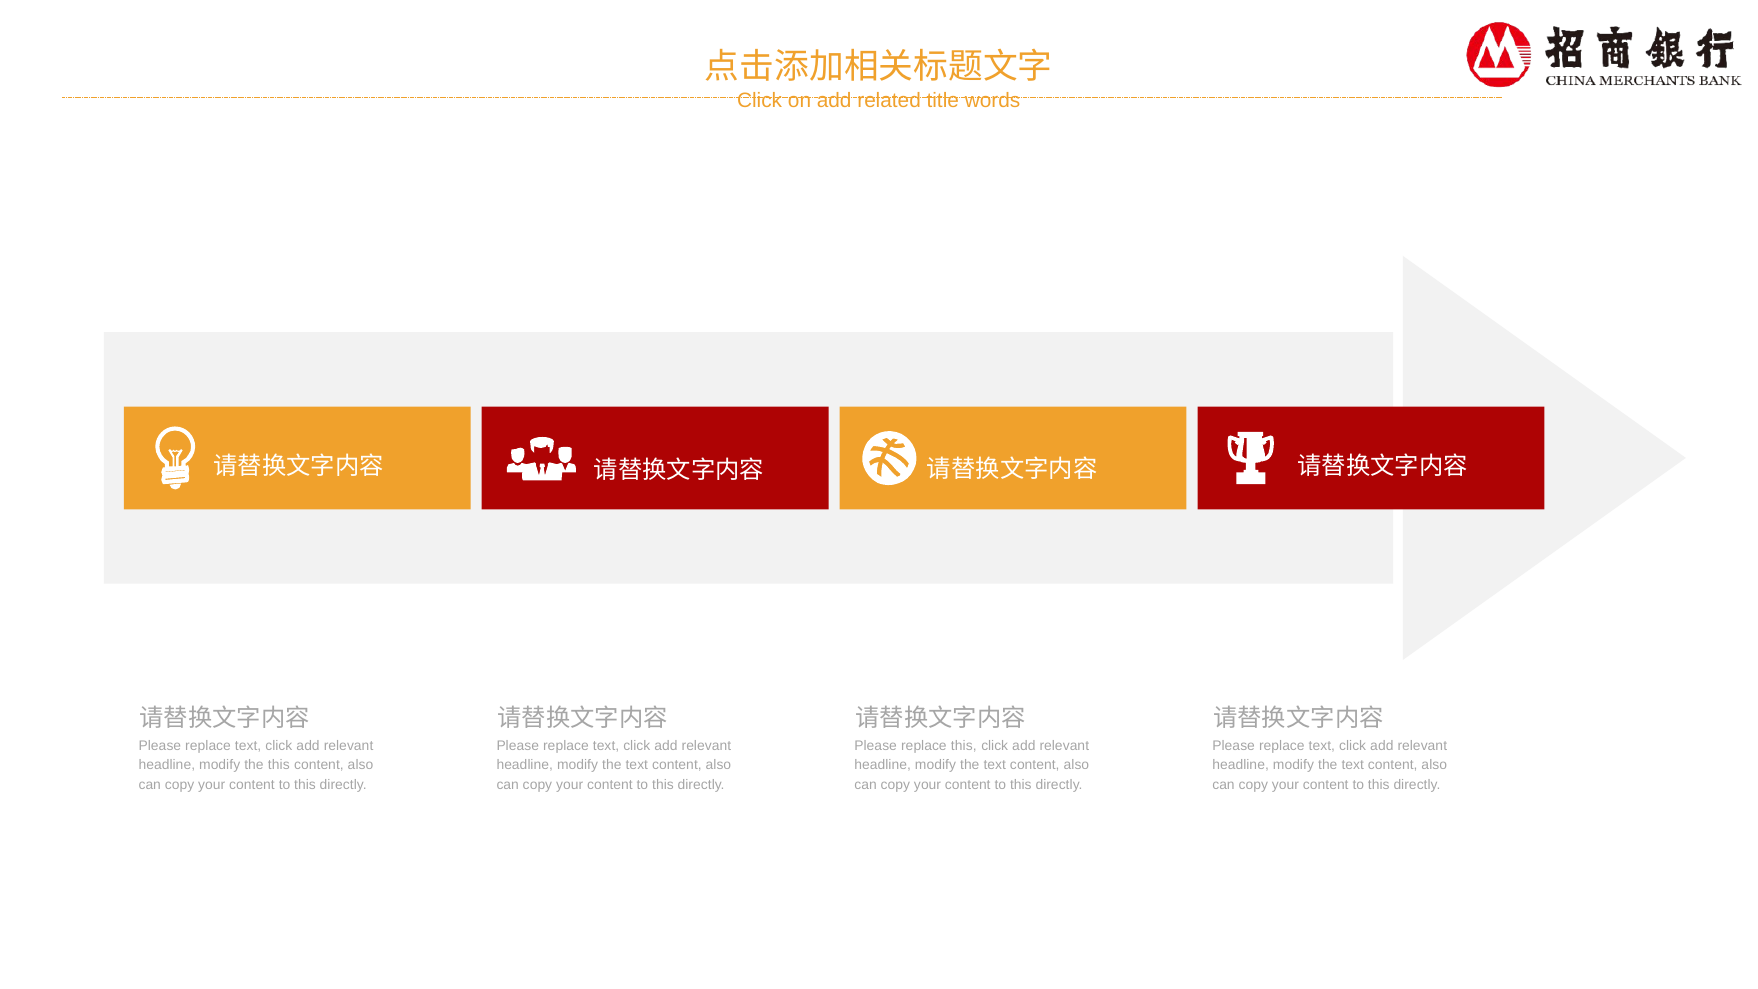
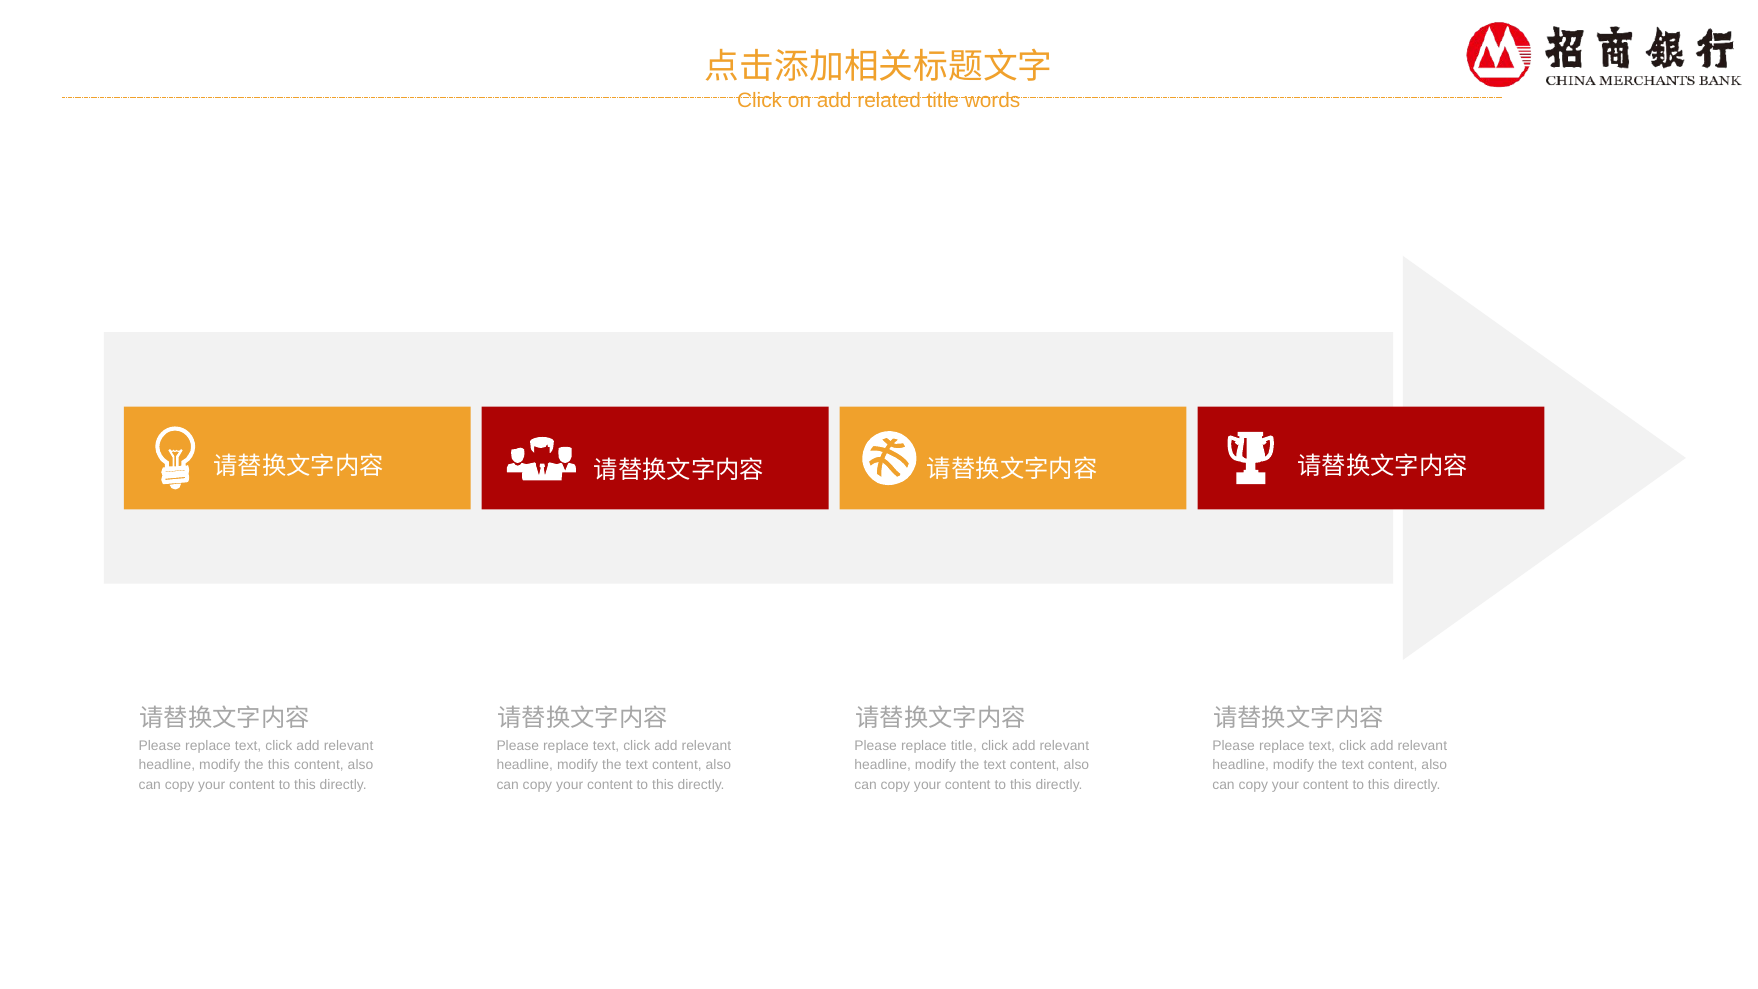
replace this: this -> title
